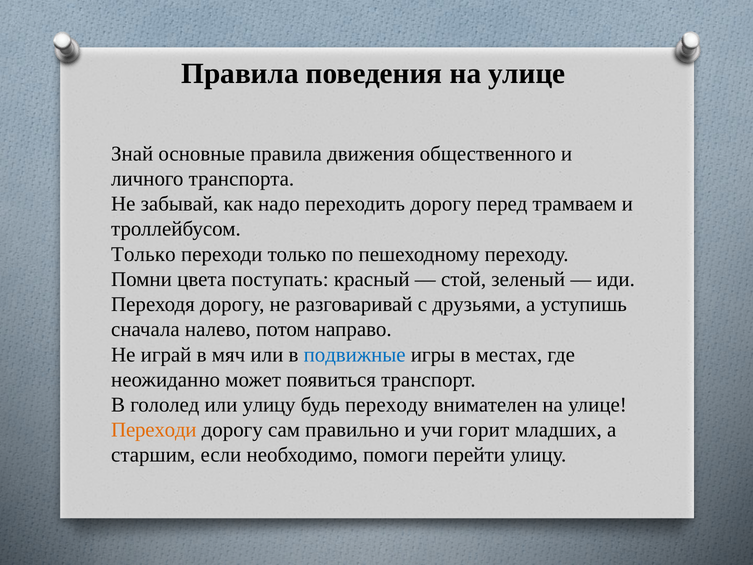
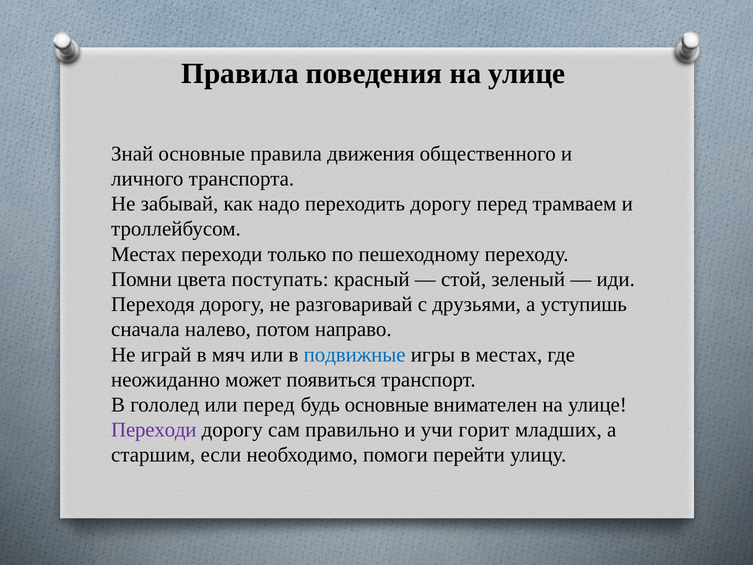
Только at (143, 254): Только -> Местах
или улицу: улицу -> перед
будь переходу: переходу -> основные
Переходи at (154, 430) colour: orange -> purple
